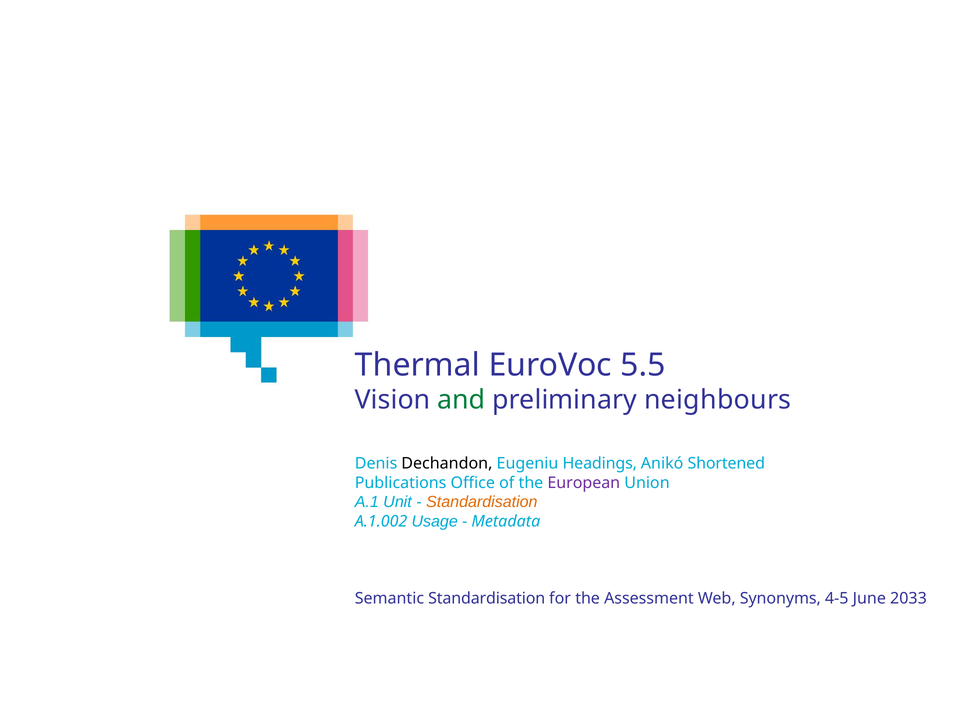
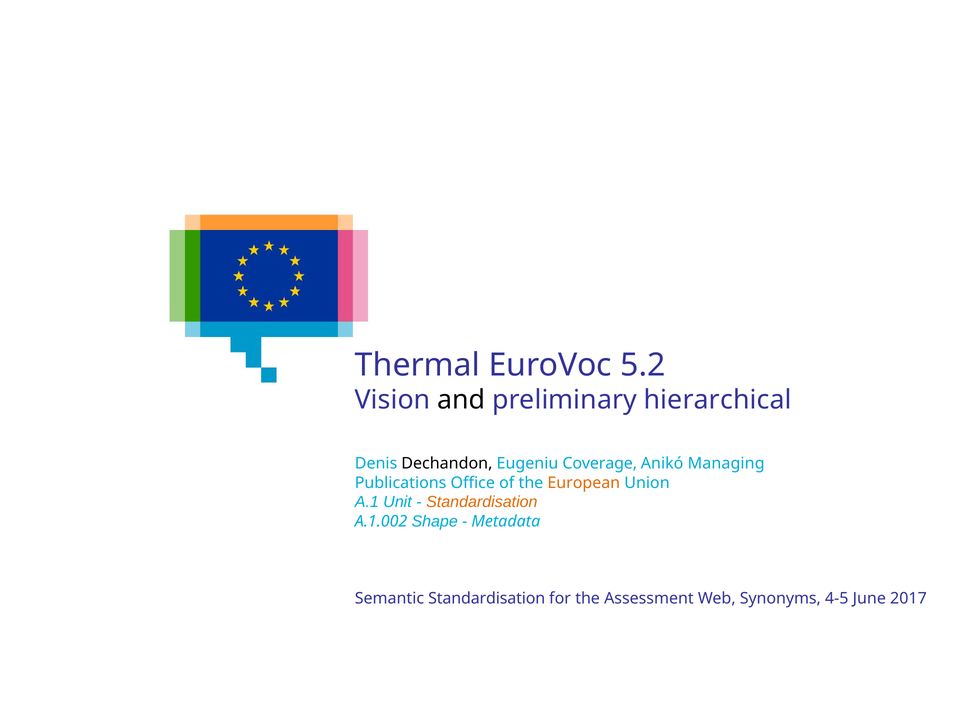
5.5: 5.5 -> 5.2
and colour: green -> black
neighbours: neighbours -> hierarchical
Headings: Headings -> Coverage
Shortened: Shortened -> Managing
European colour: purple -> orange
Usage: Usage -> Shape
2033: 2033 -> 2017
